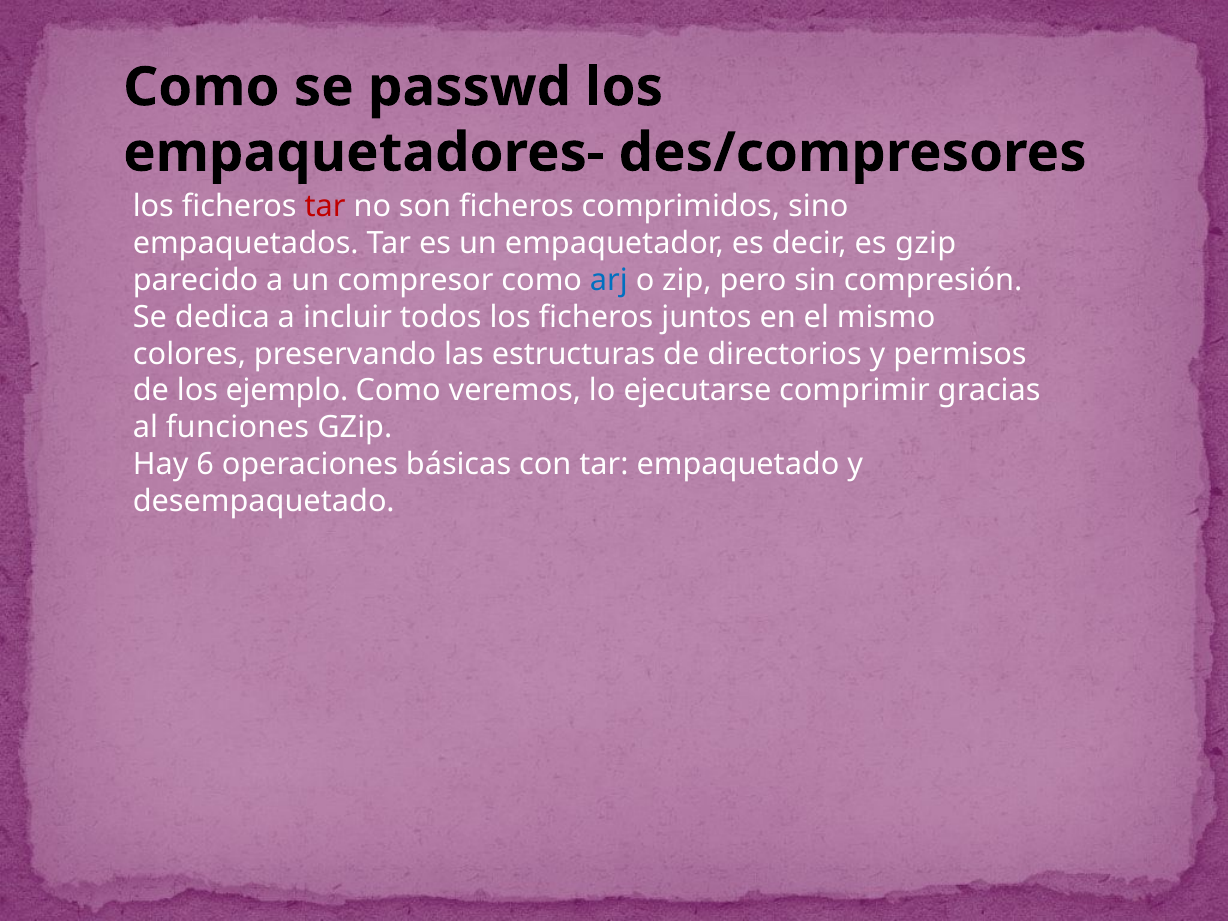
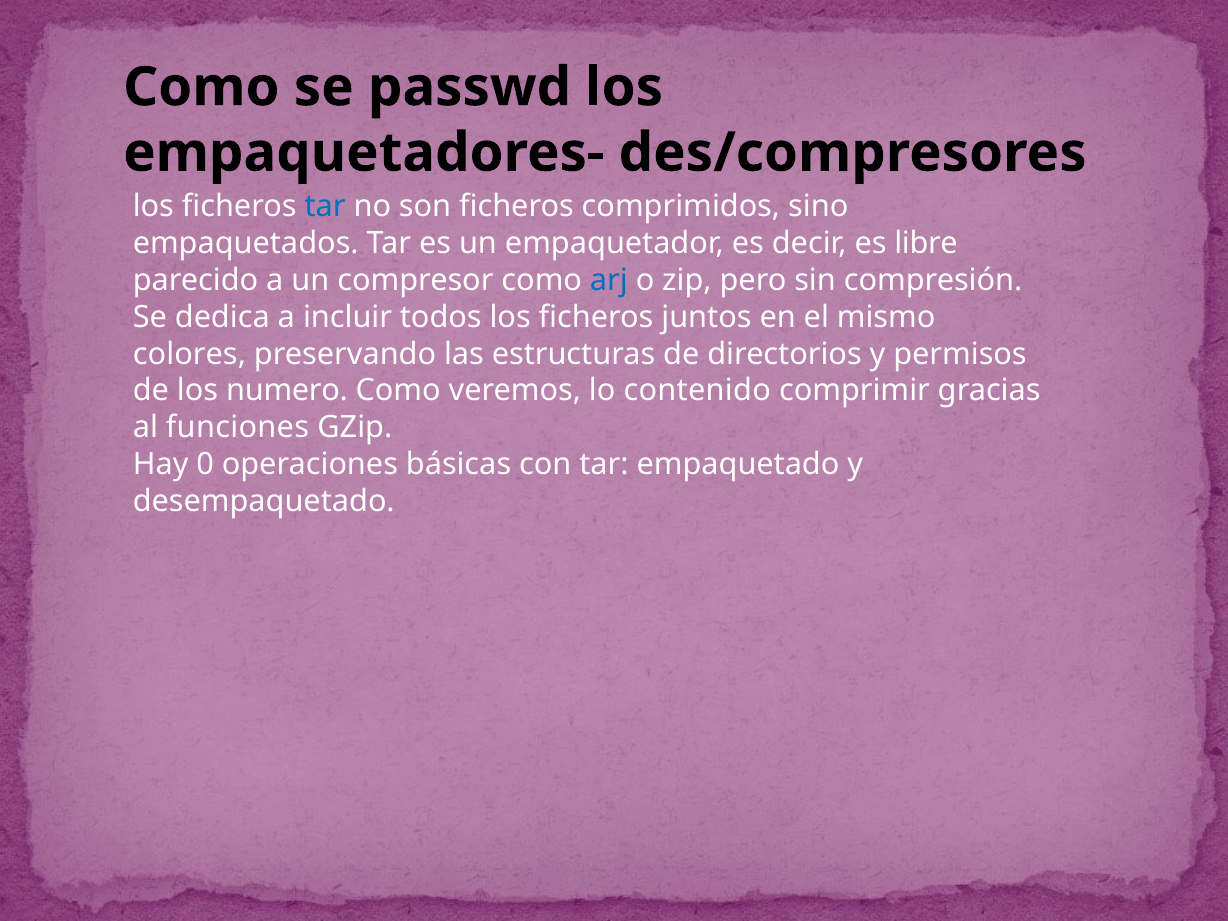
tar at (325, 207) colour: red -> blue
es gzip: gzip -> libre
ejemplo: ejemplo -> numero
ejecutarse: ejecutarse -> contenido
6: 6 -> 0
